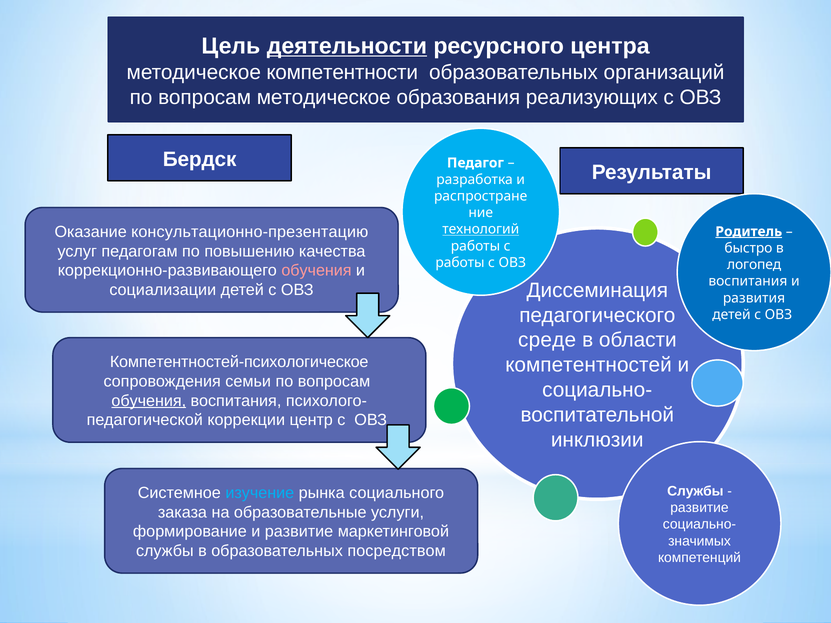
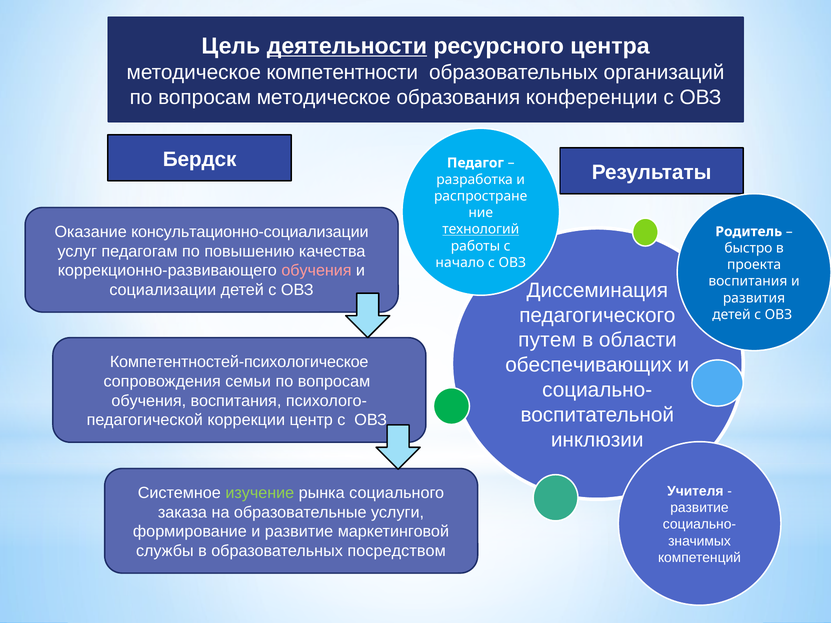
реализующих: реализующих -> конференции
консультационно-презентацию: консультационно-презентацию -> консультационно-социализации
Родитель underline: present -> none
работы at (460, 263): работы -> начало
логопед: логопед -> проекта
среде: среде -> путем
компетентностей: компетентностей -> обеспечивающих
обучения at (149, 401) underline: present -> none
Службы at (695, 491): Службы -> Учителя
изучение colour: light blue -> light green
